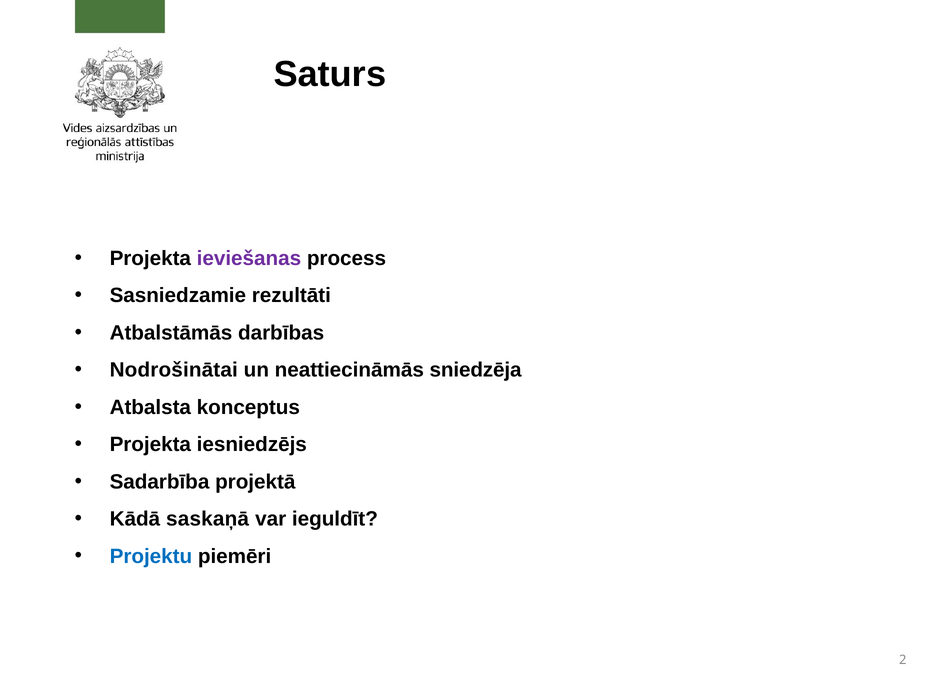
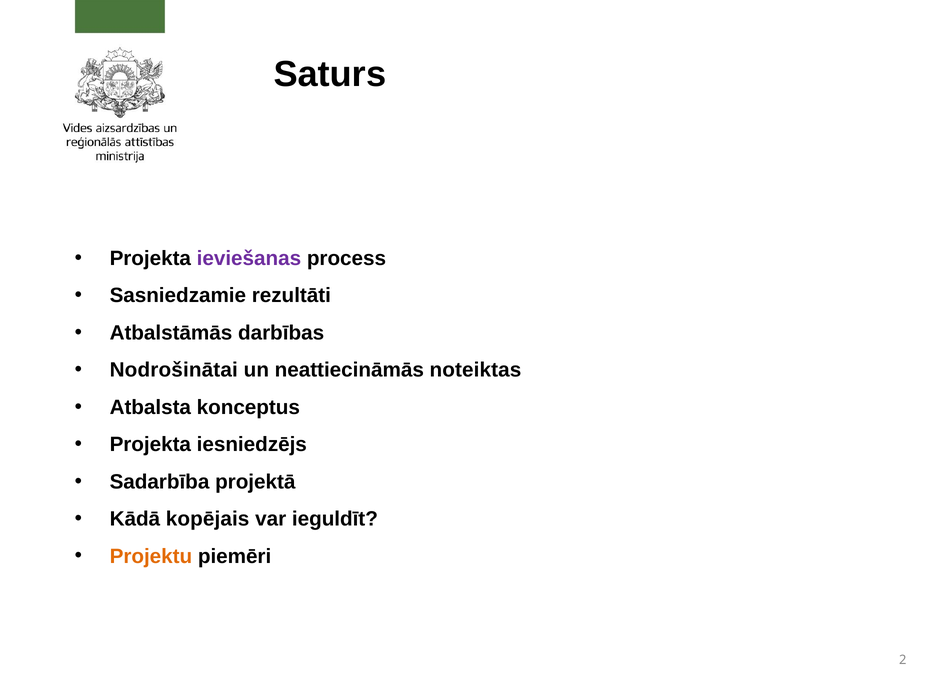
sniedzēja: sniedzēja -> noteiktas
saskaņā: saskaņā -> kopējais
Projektu colour: blue -> orange
